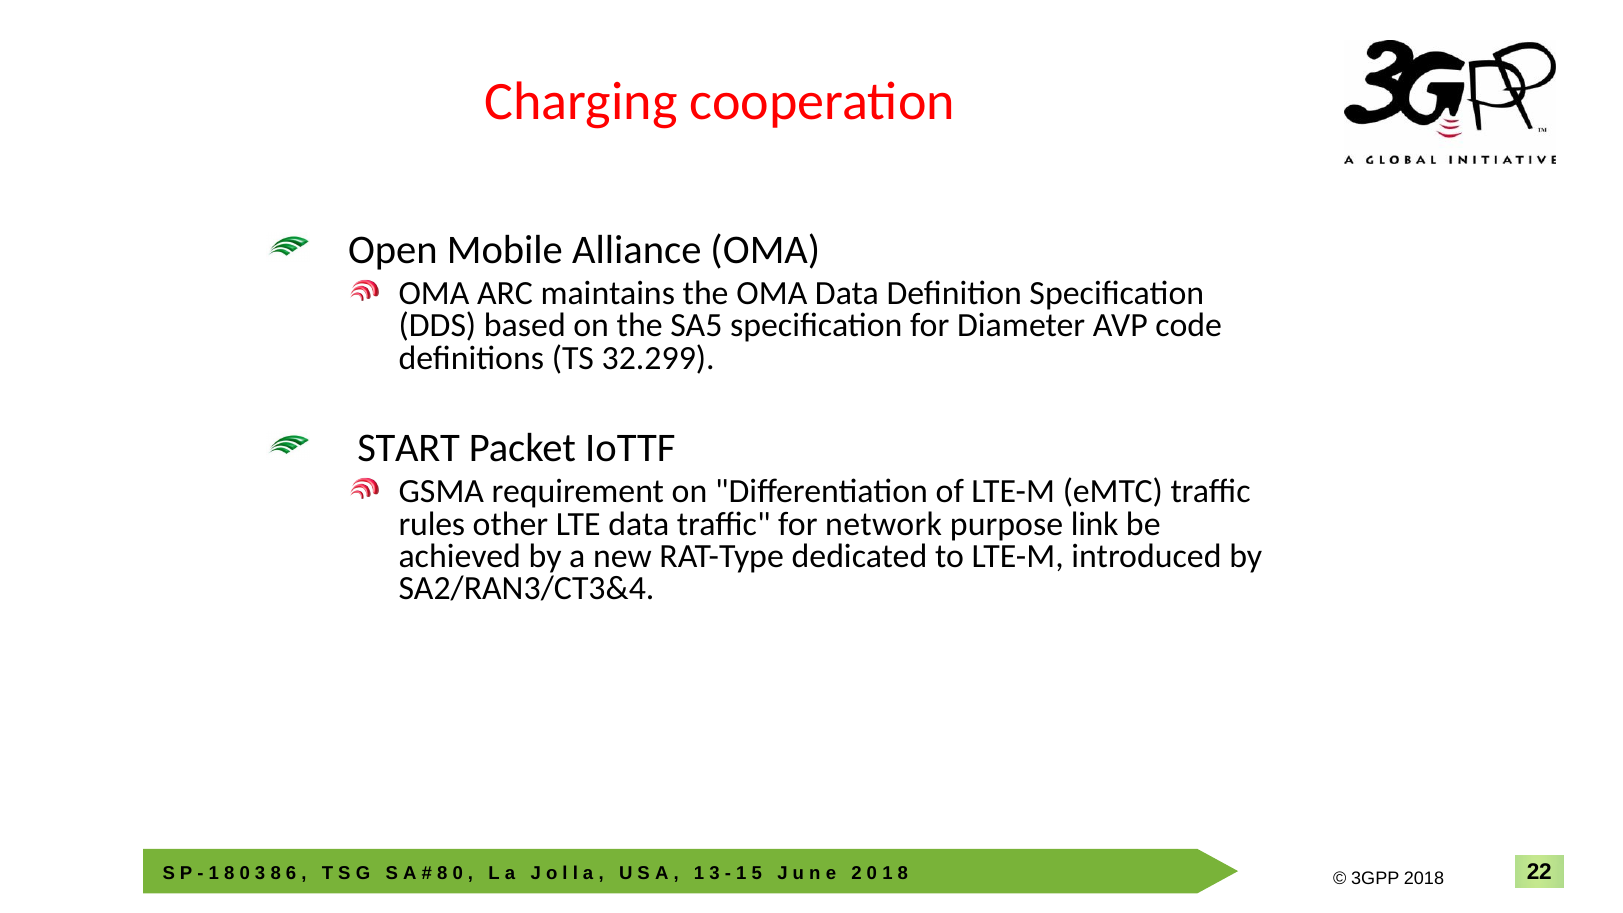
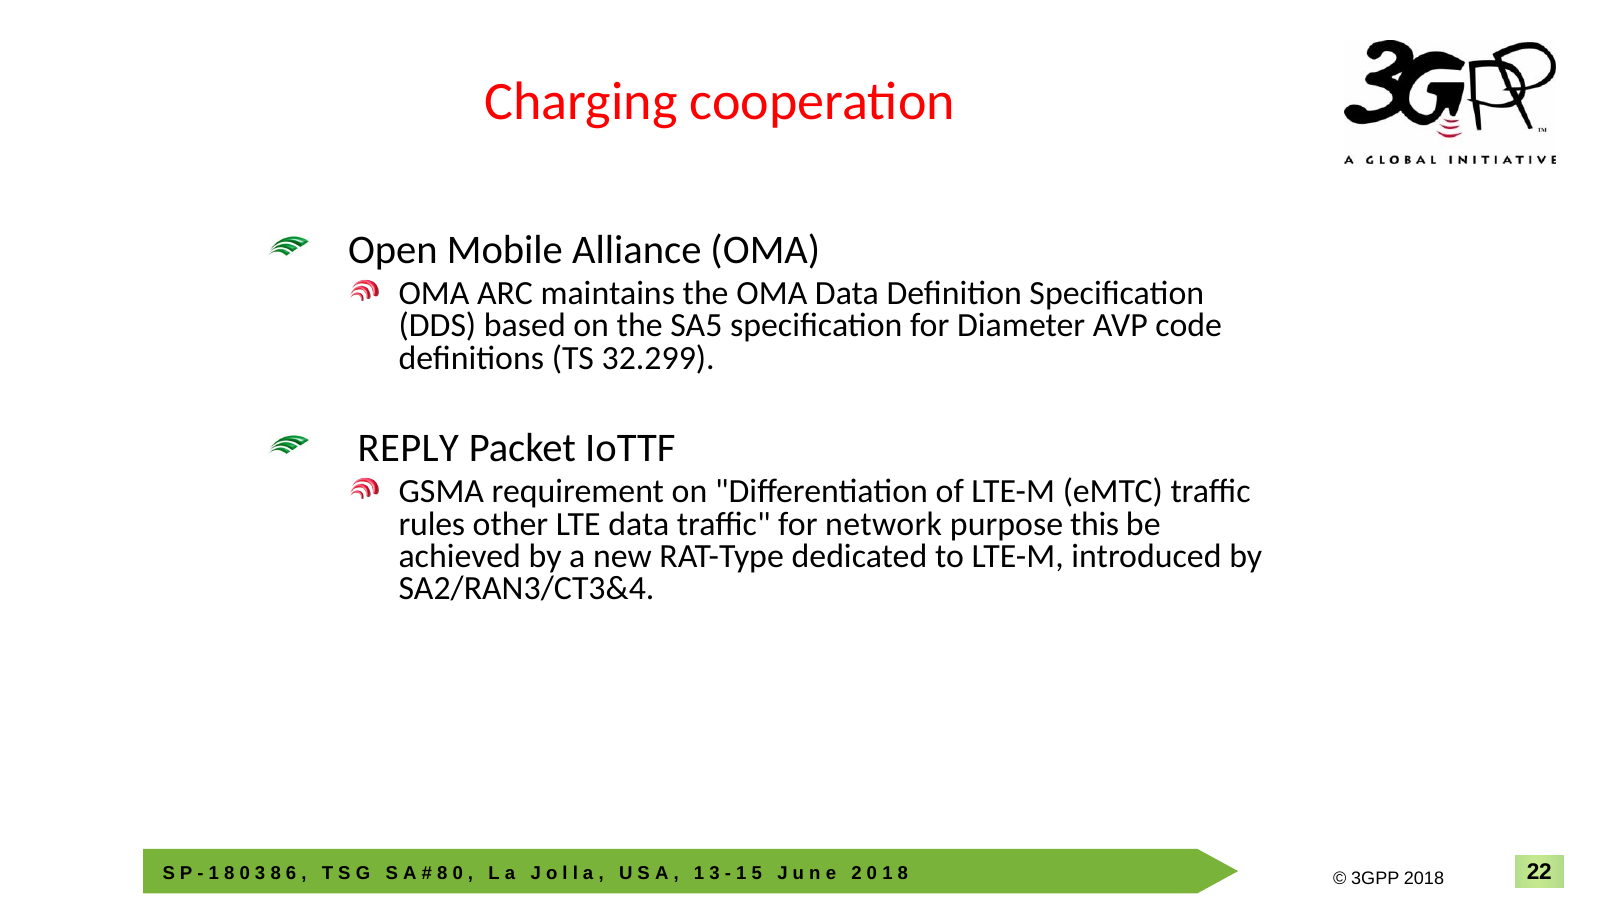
START: START -> REPLY
link: link -> this
